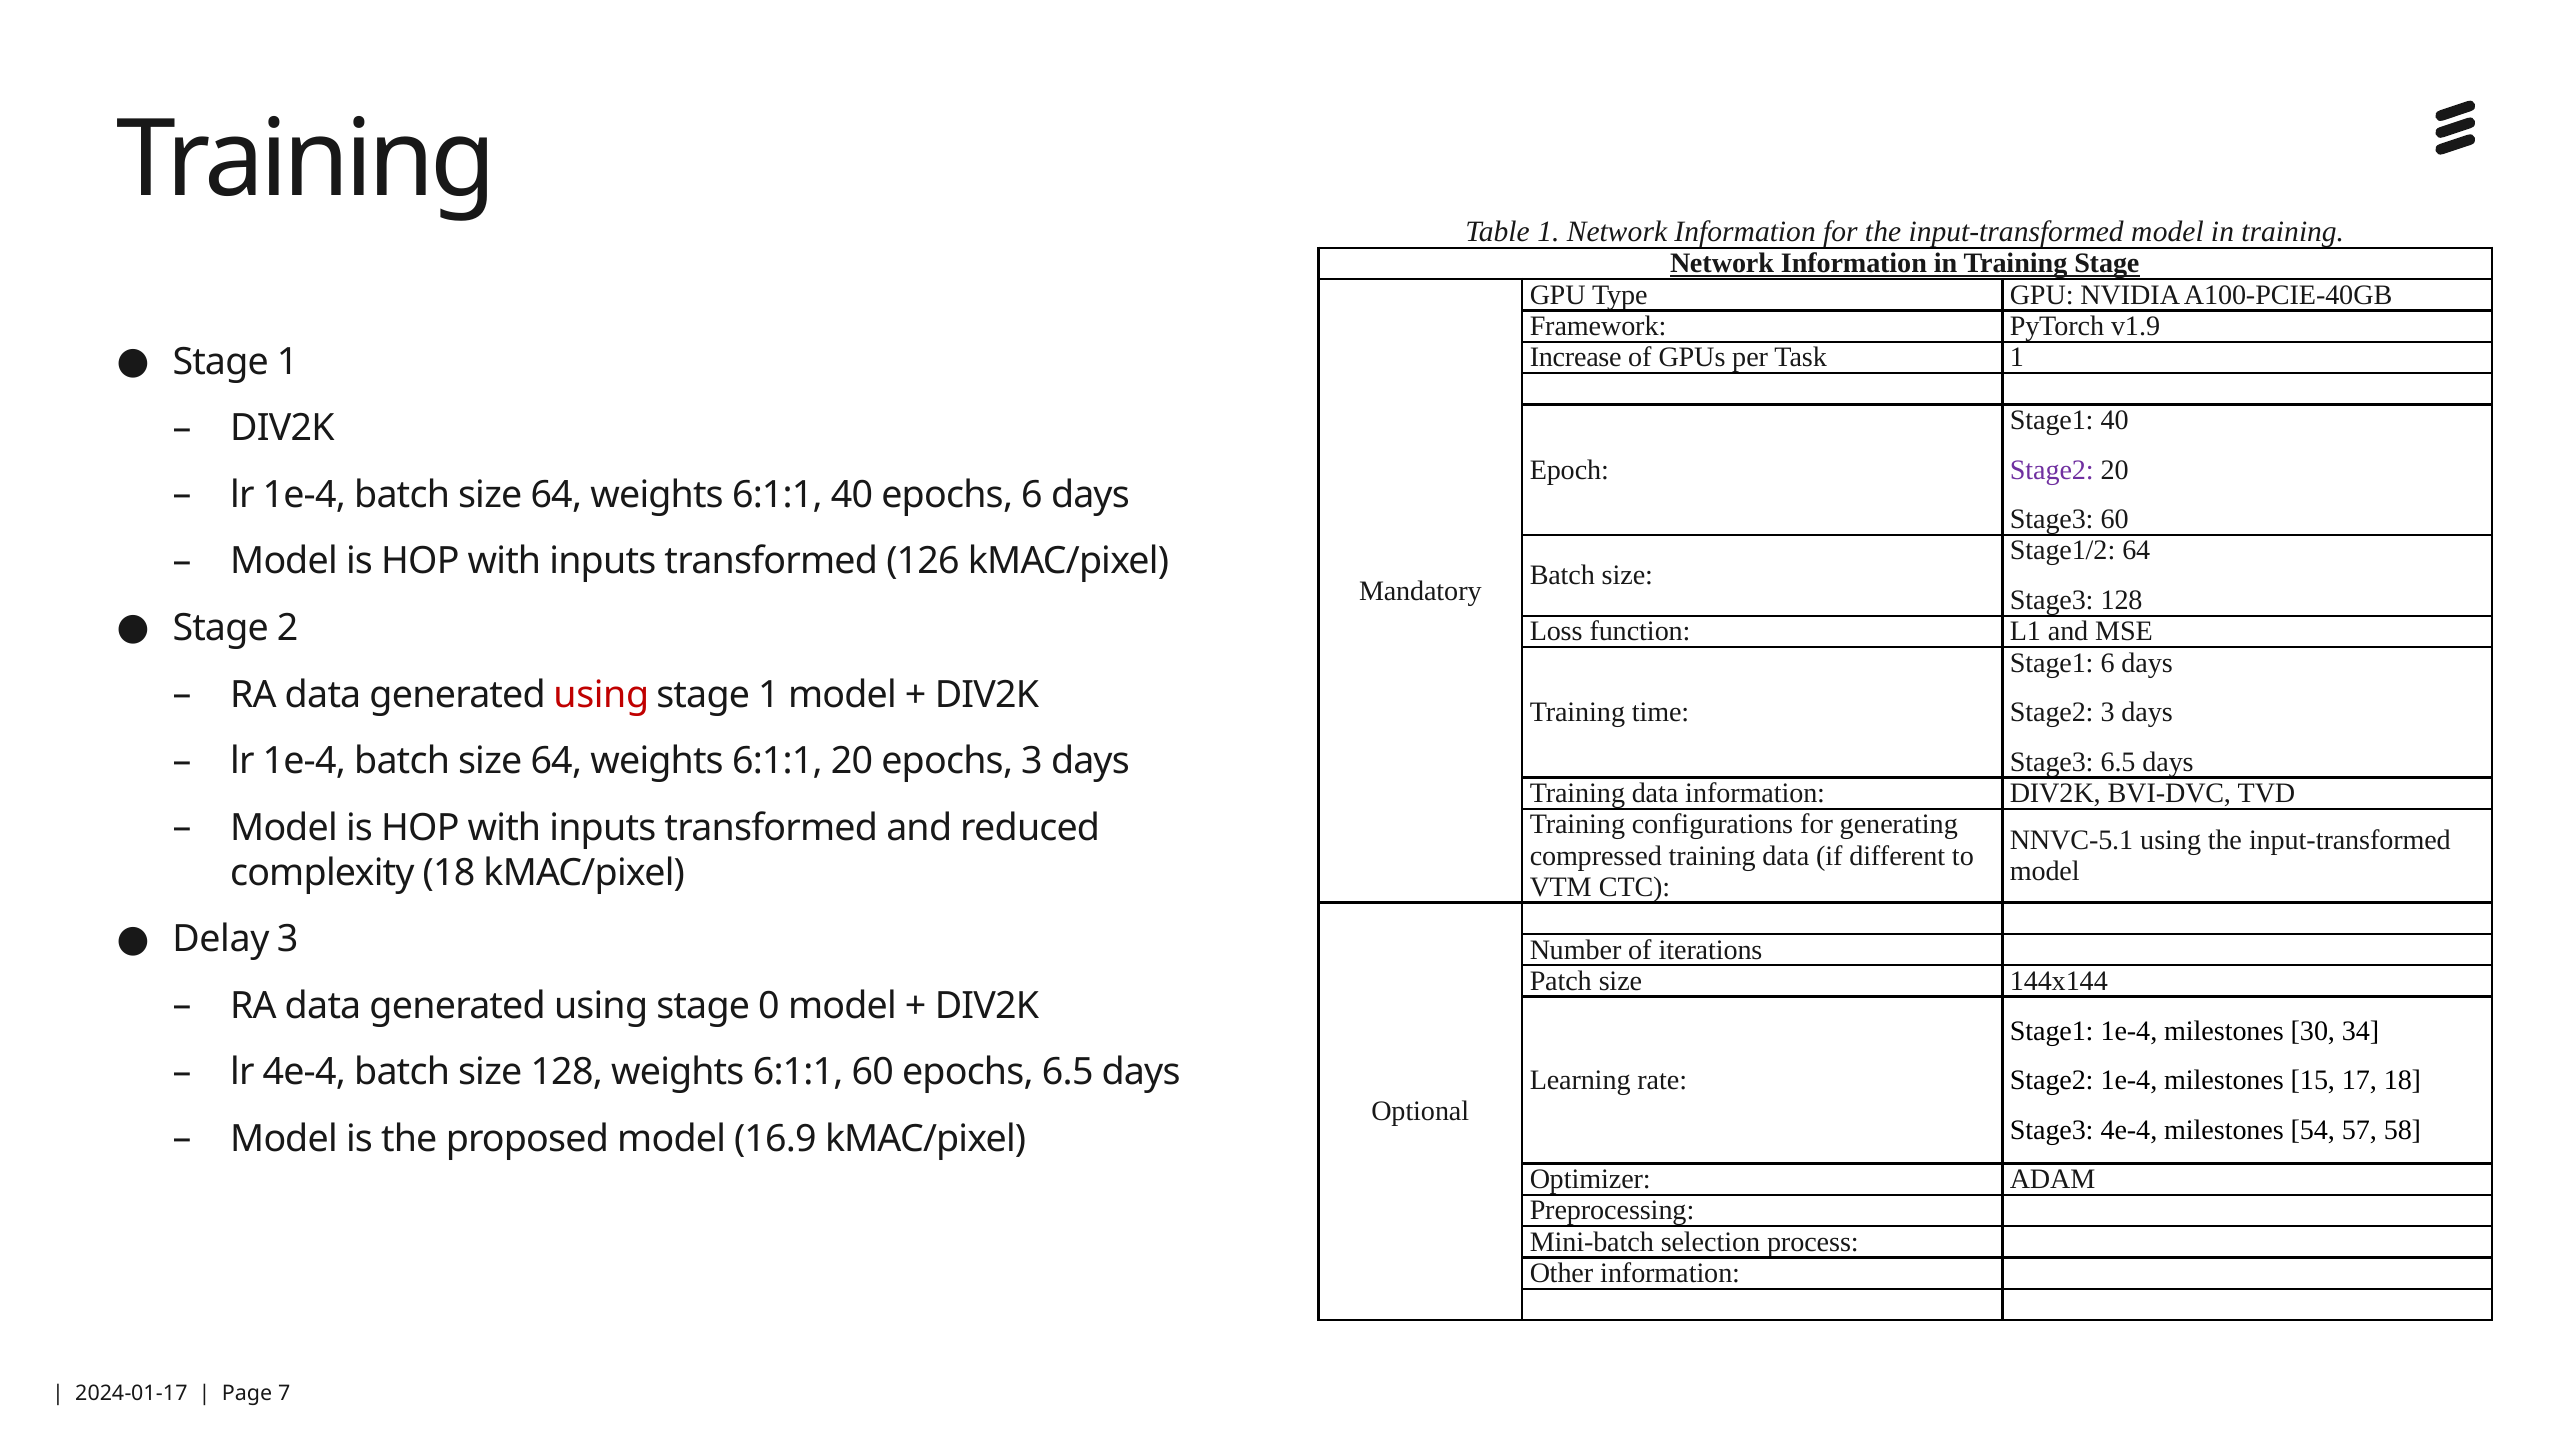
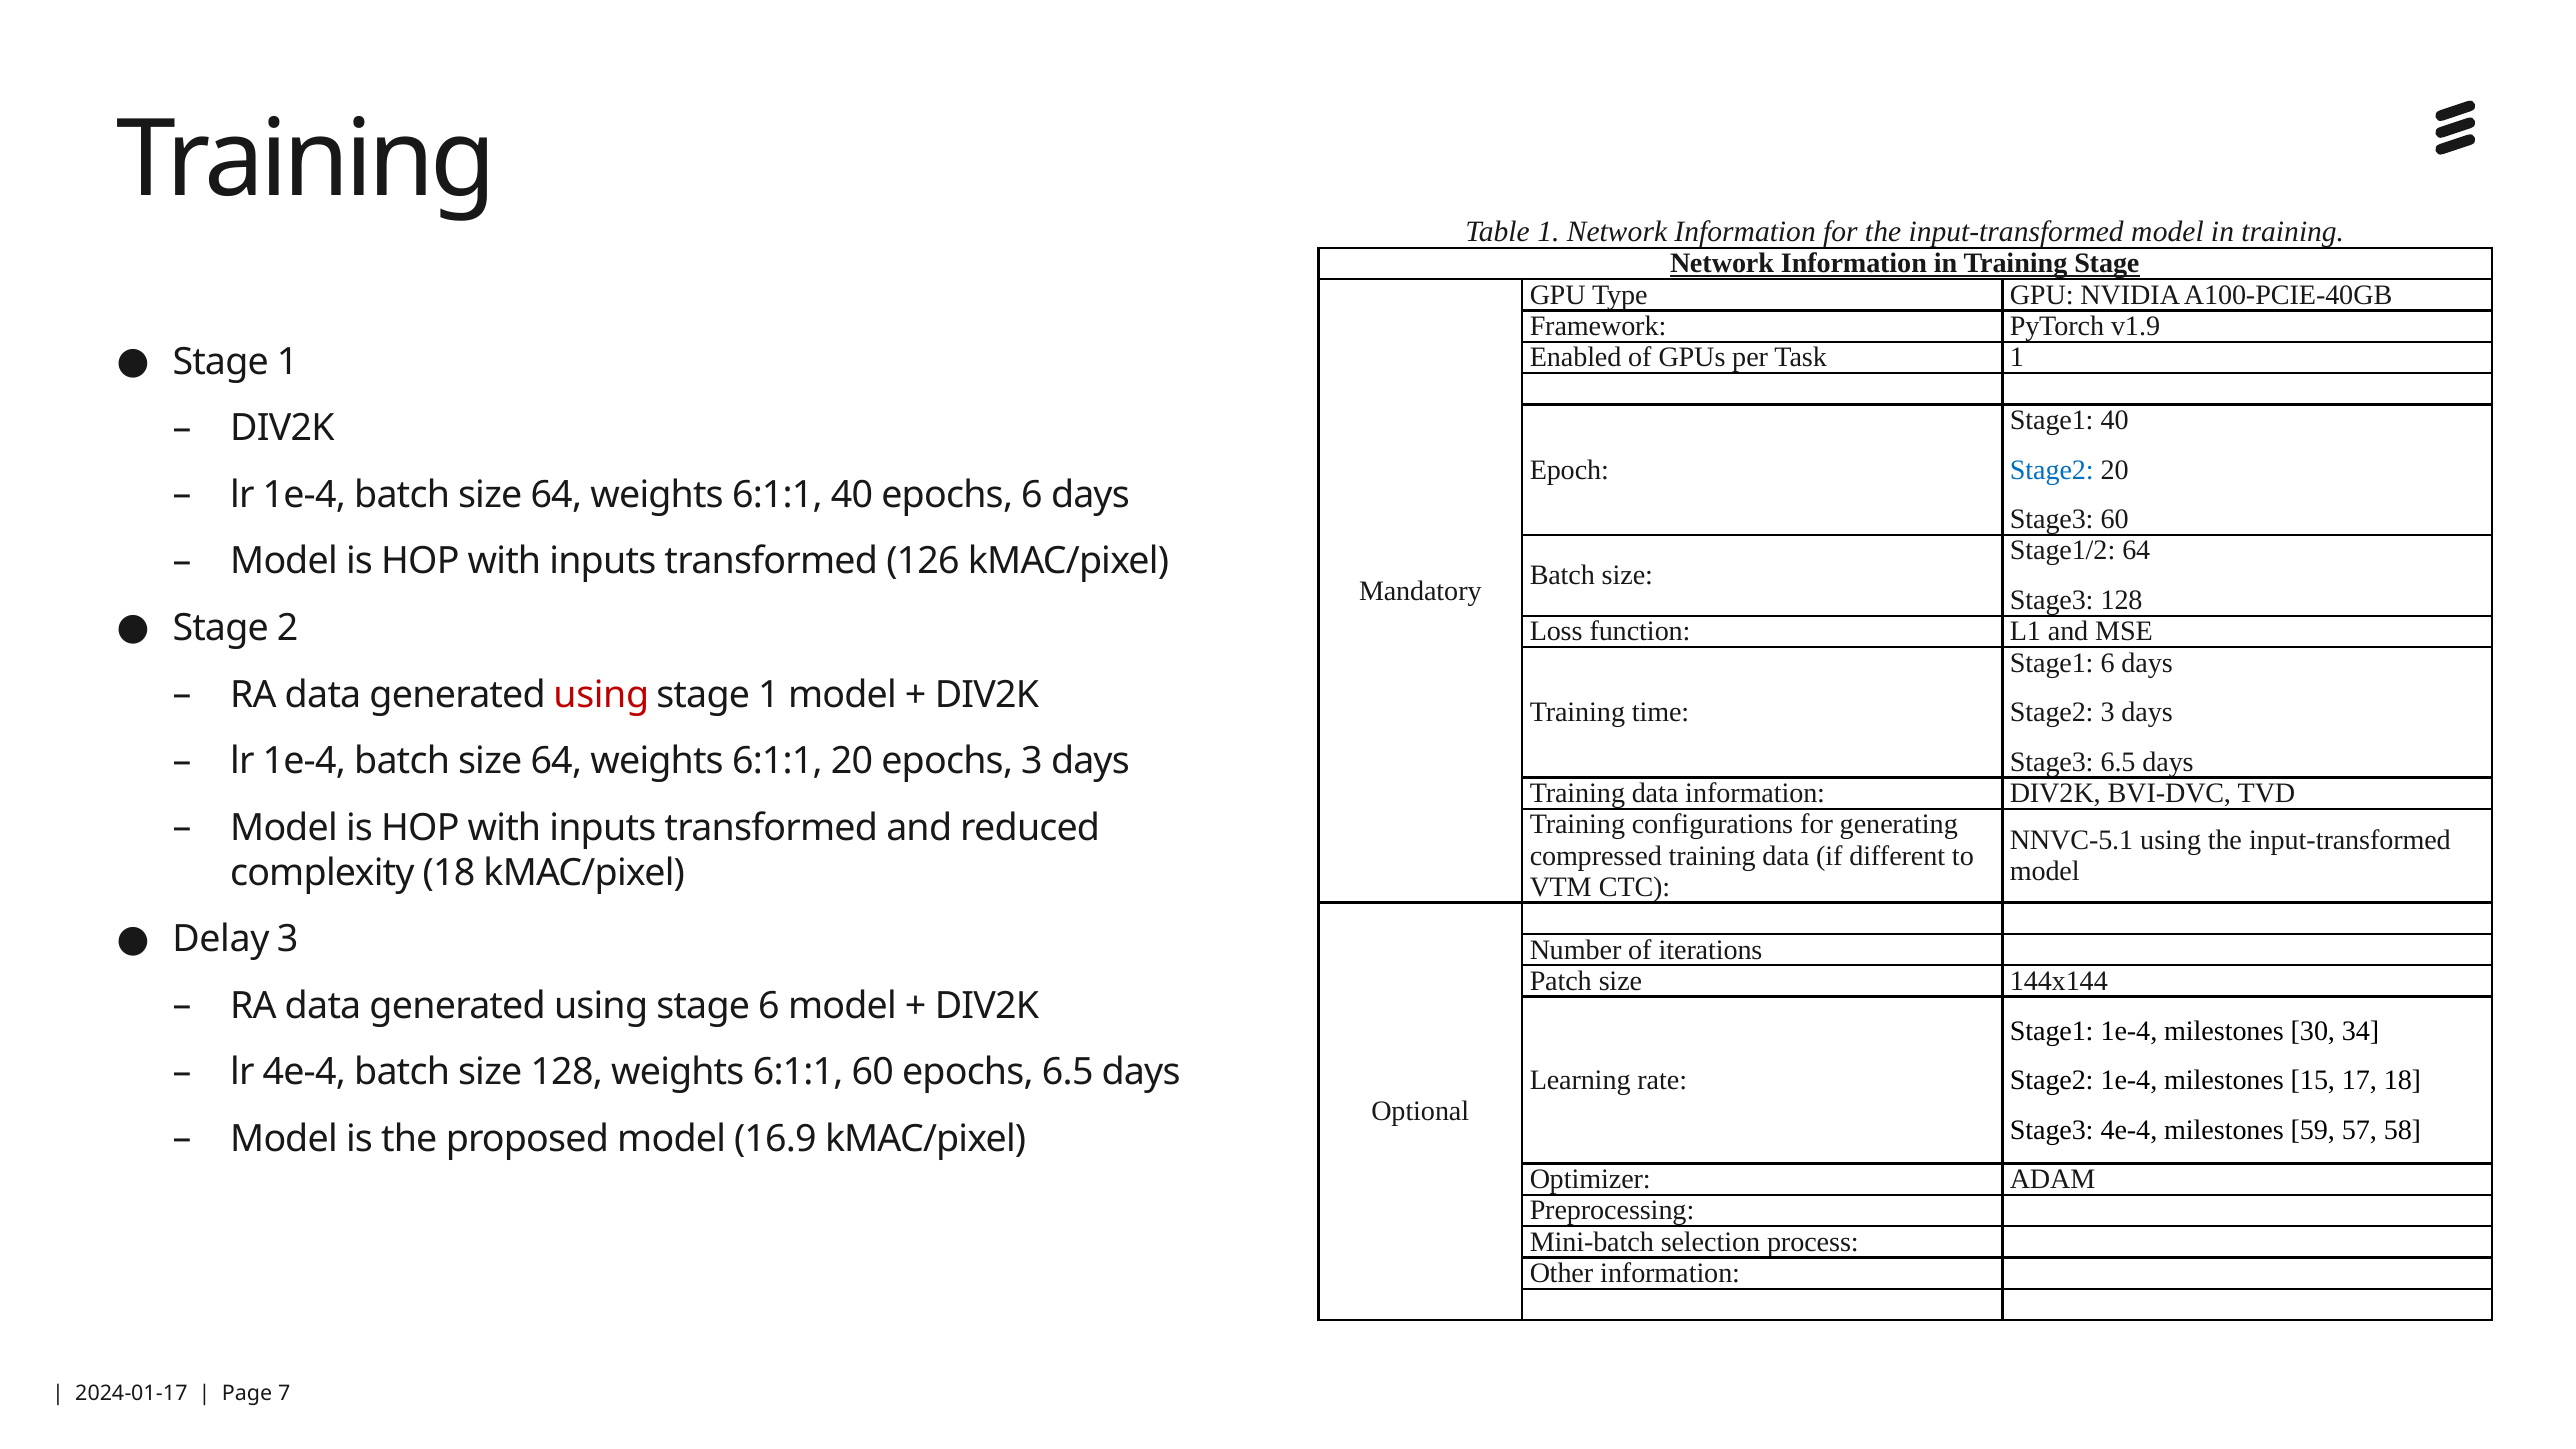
Increase: Increase -> Enabled
Stage2 at (2052, 470) colour: purple -> blue
stage 0: 0 -> 6
54: 54 -> 59
